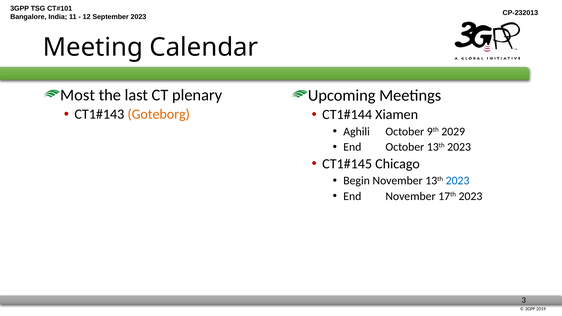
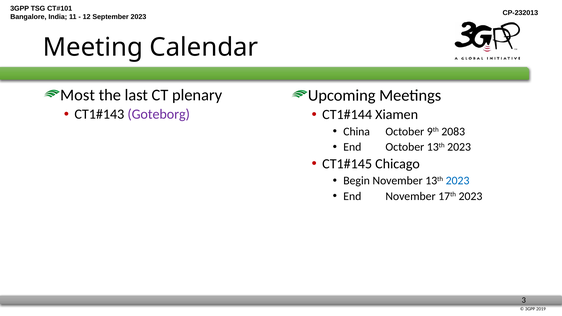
Goteborg colour: orange -> purple
Aghili: Aghili -> China
2029: 2029 -> 2083
